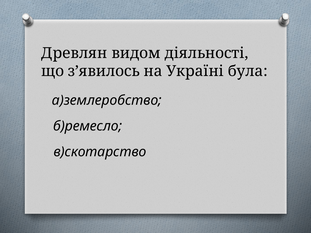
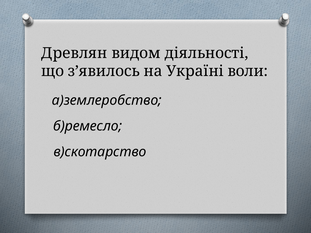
була: була -> воли
